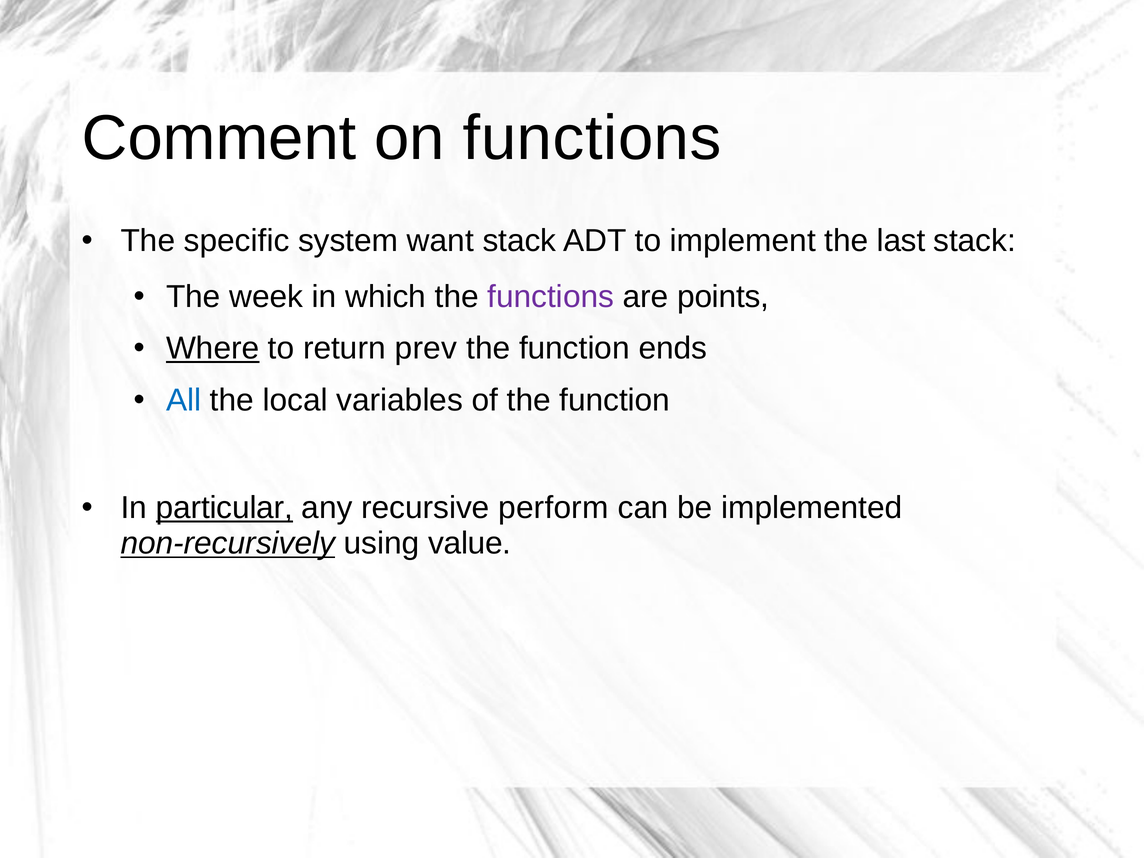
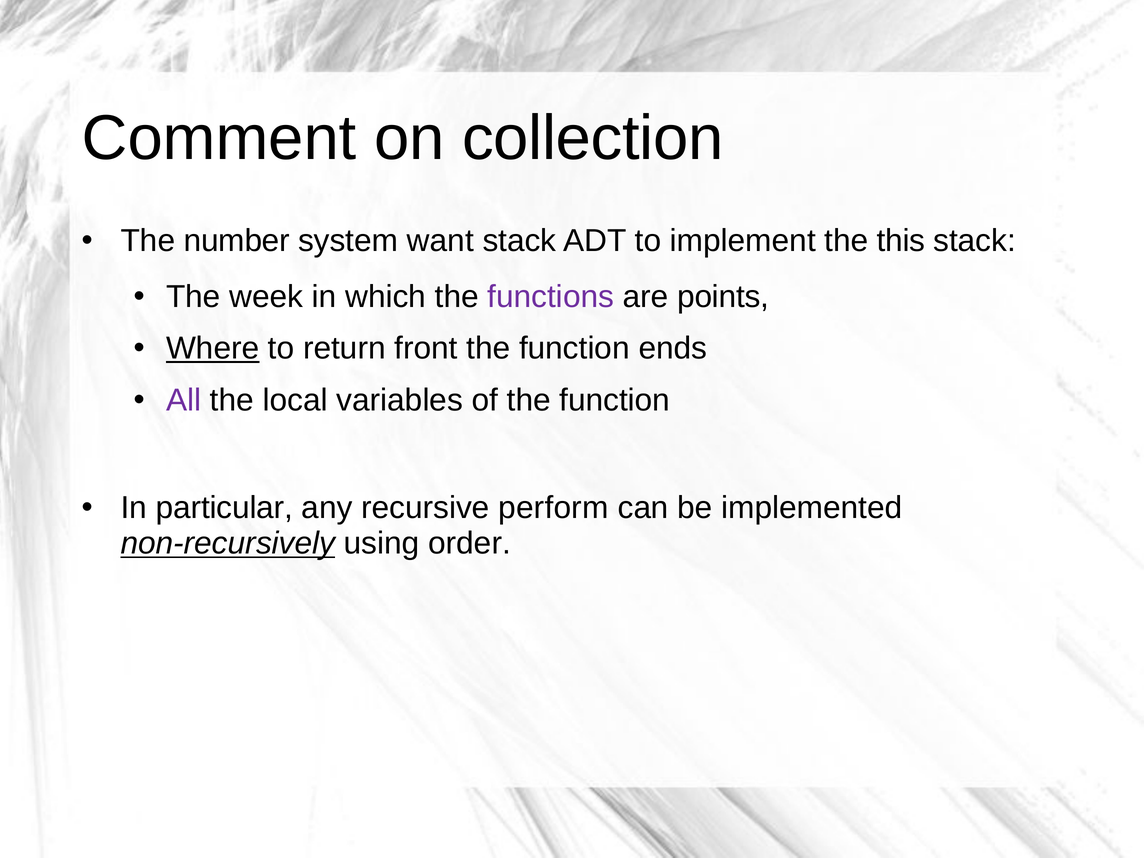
on functions: functions -> collection
specific: specific -> number
last: last -> this
prev: prev -> front
All colour: blue -> purple
particular underline: present -> none
value: value -> order
